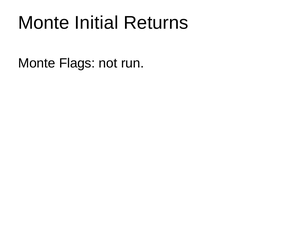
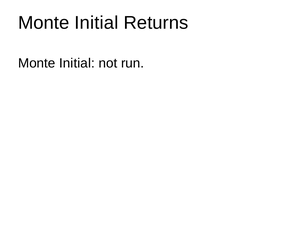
Flags at (77, 63): Flags -> Initial
